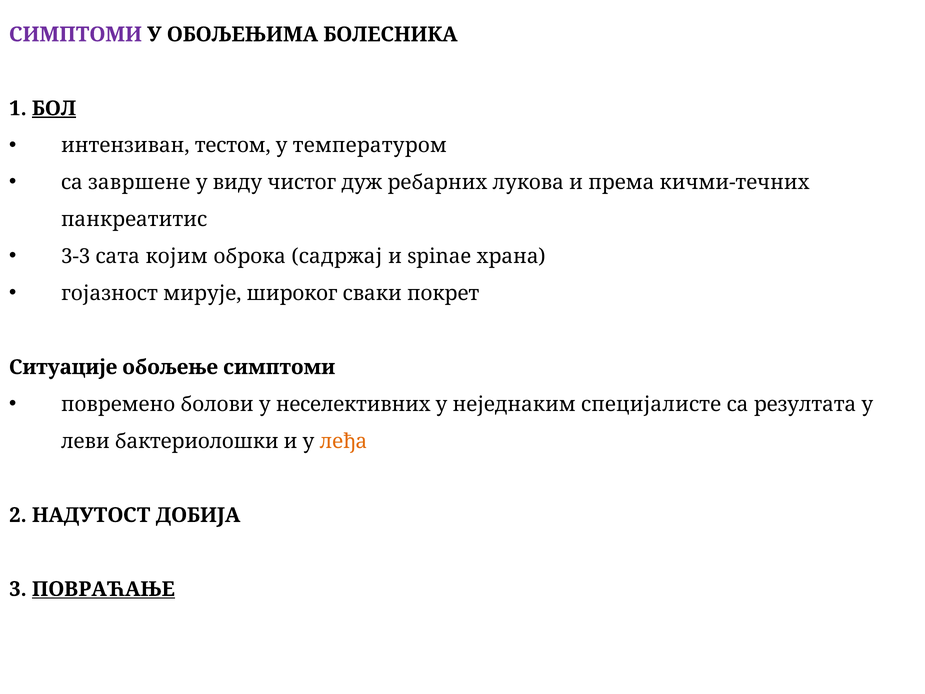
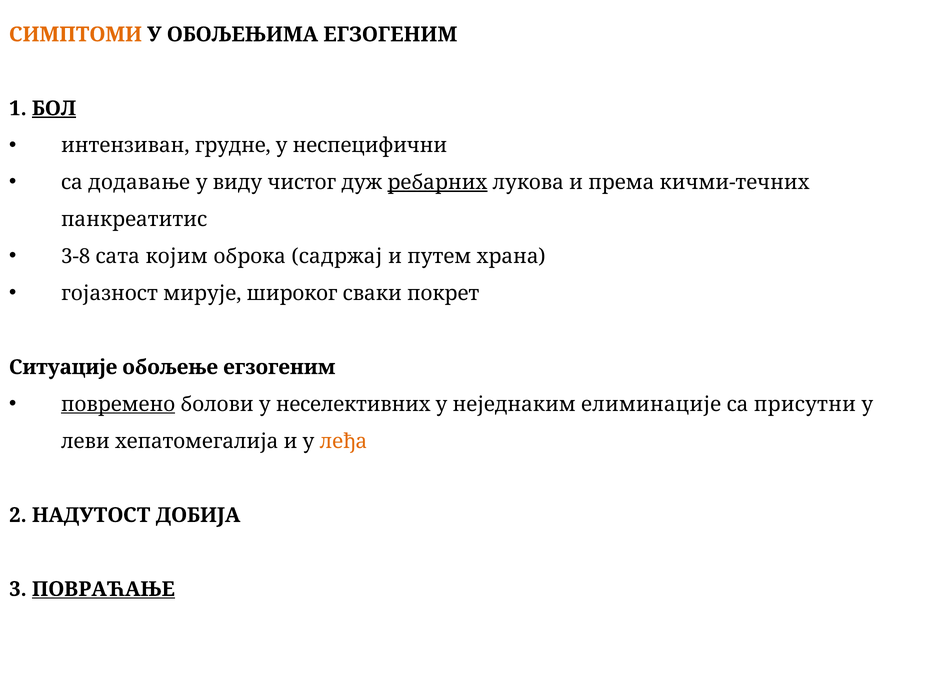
СИМПТОМИ at (76, 34) colour: purple -> orange
ОБОЉЕЊИМА БОЛЕСНИКА: БОЛЕСНИКА -> ЕГЗОГЕНИМ
тестом: тестом -> грудне
температуром: температуром -> неспецифични
завршене: завршене -> додавање
ребарних underline: none -> present
3-3: 3-3 -> 3-8
spinae: spinae -> путем
обољење симптоми: симптоми -> егзогеним
повремено underline: none -> present
специјалисте: специјалисте -> елиминације
резултата: резултата -> присутни
бактериолошки: бактериолошки -> хепатомегалија
